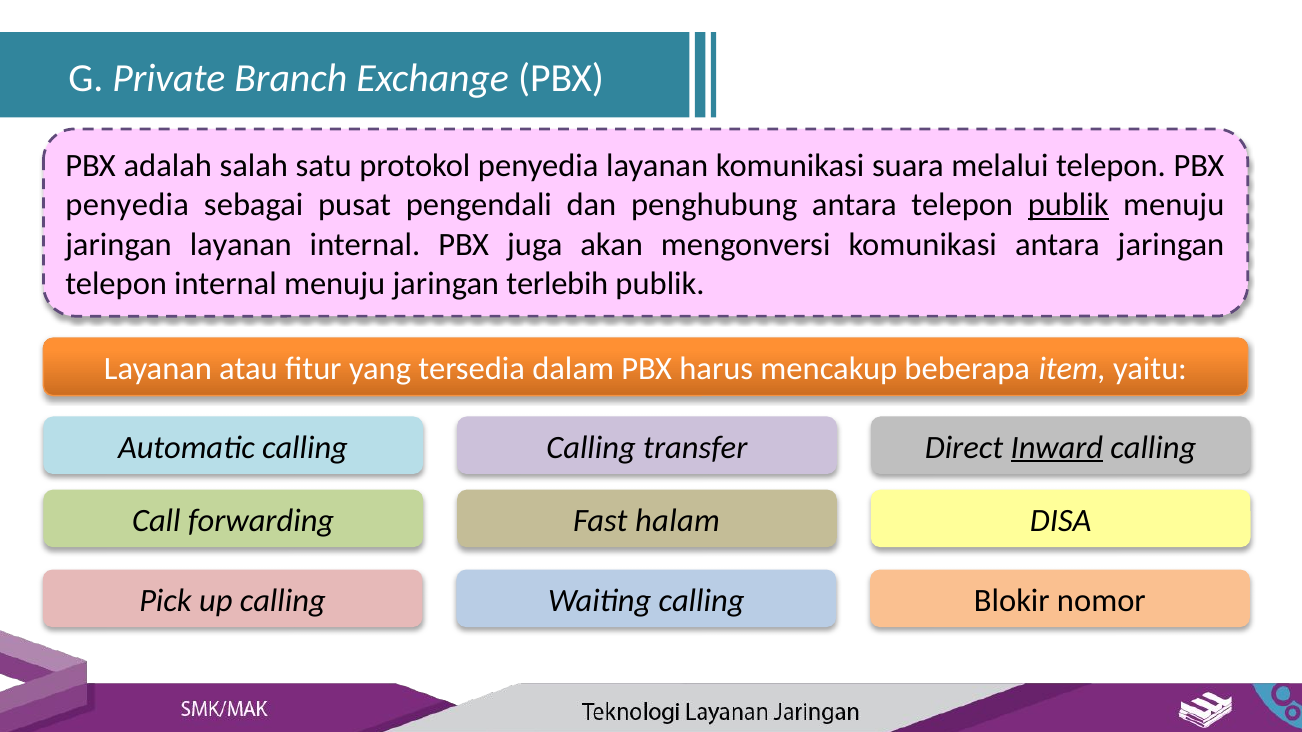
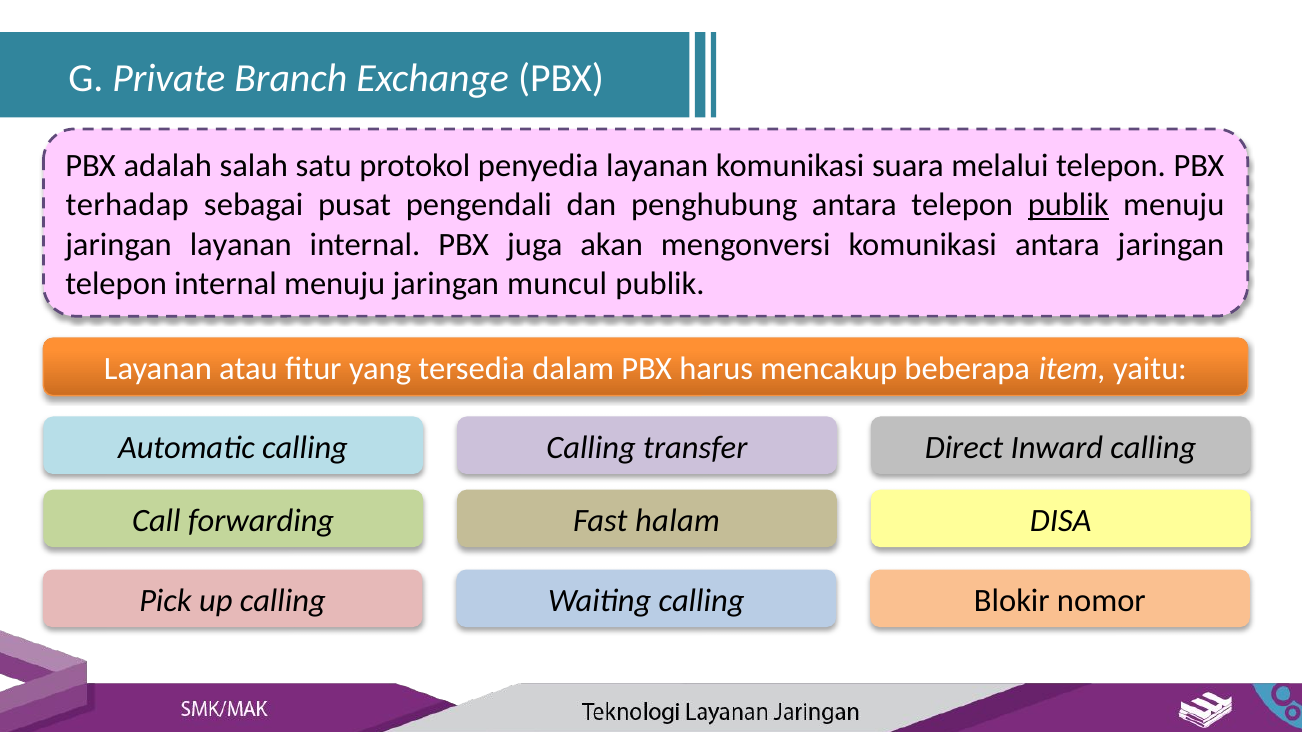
penyedia at (127, 205): penyedia -> terhadap
terlebih: terlebih -> muncul
Inward underline: present -> none
